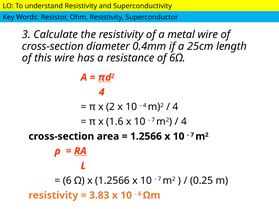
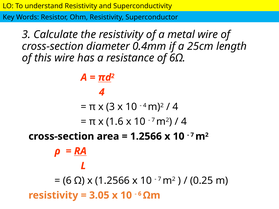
x 2: 2 -> 3
3.83: 3.83 -> 3.05
